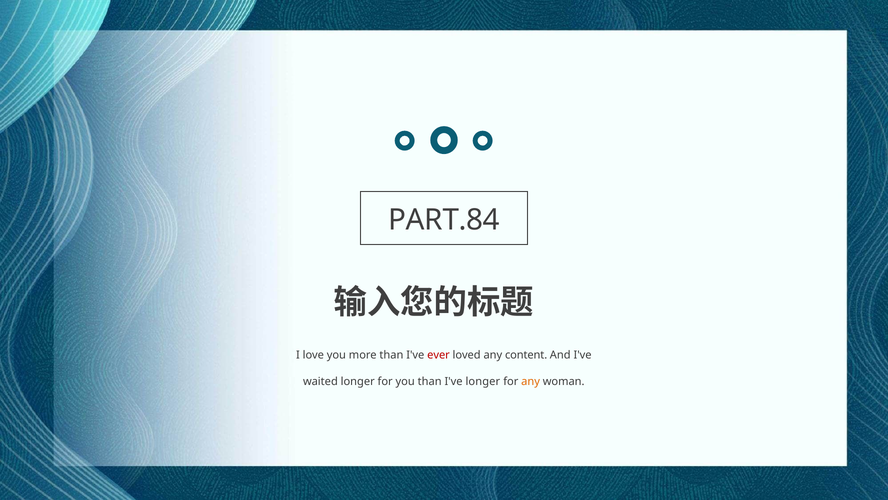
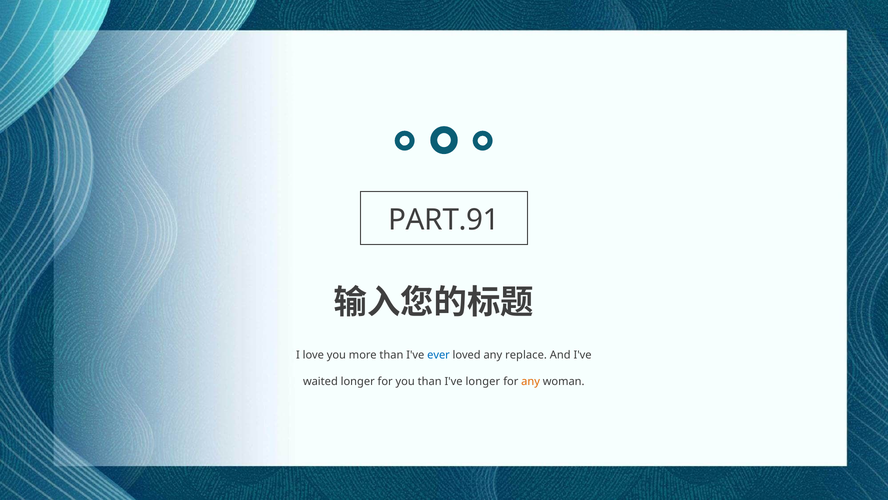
PART.84: PART.84 -> PART.91
ever colour: red -> blue
content: content -> replace
